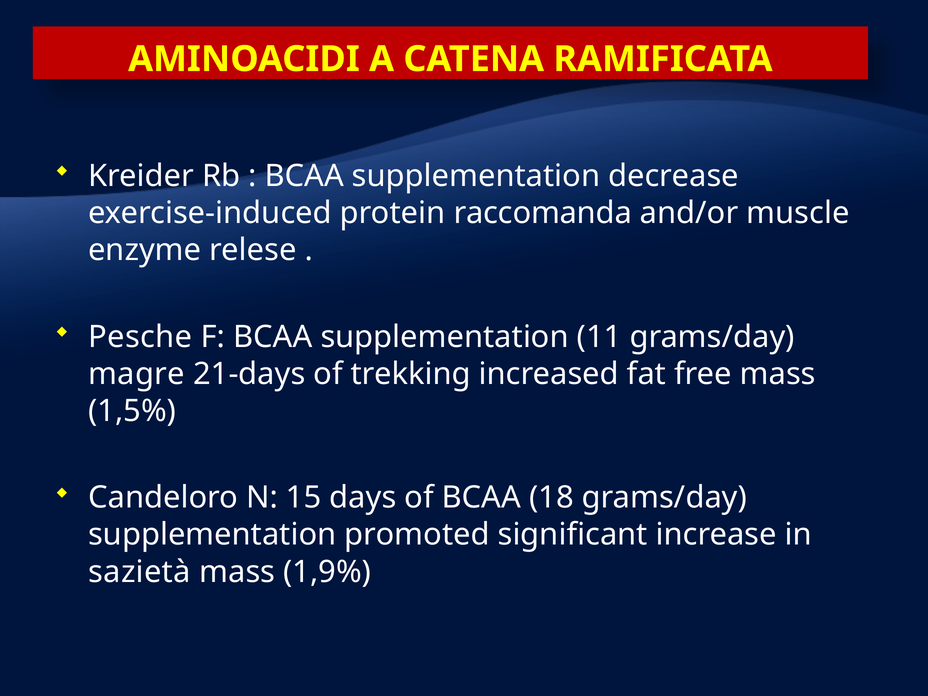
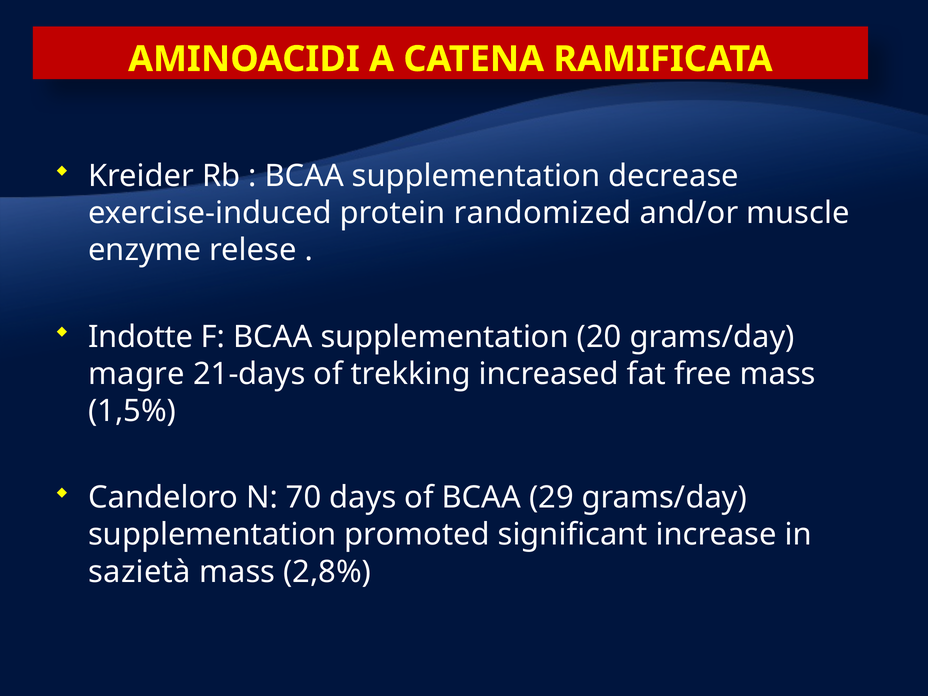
raccomanda: raccomanda -> randomized
Pesche: Pesche -> Indotte
11: 11 -> 20
15: 15 -> 70
18: 18 -> 29
1,9%: 1,9% -> 2,8%
